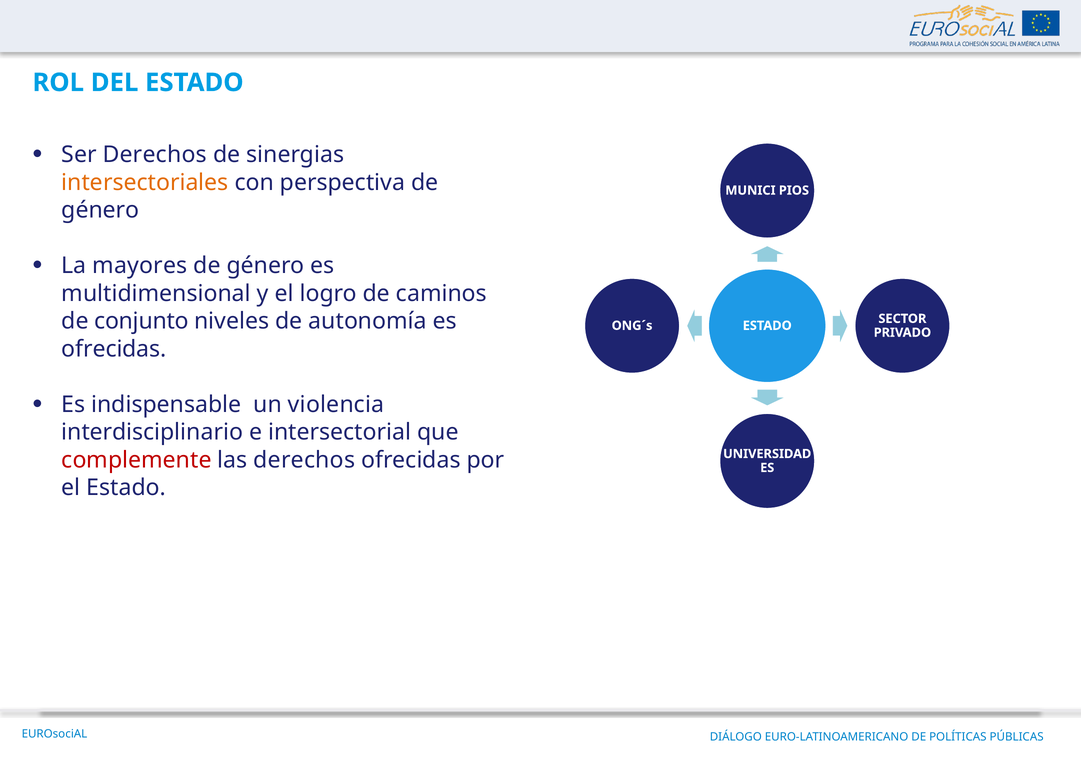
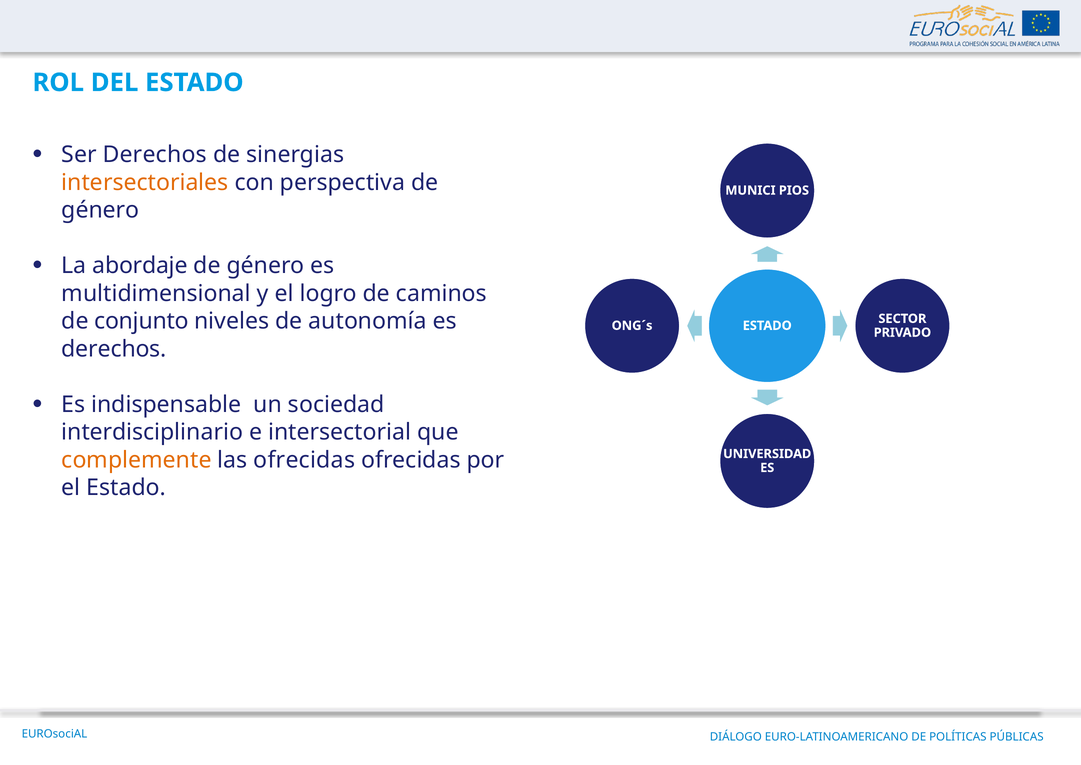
mayores: mayores -> abordaje
ofrecidas at (114, 349): ofrecidas -> derechos
violencia: violencia -> sociedad
complemente colour: red -> orange
las derechos: derechos -> ofrecidas
